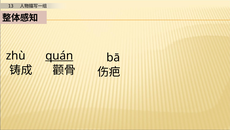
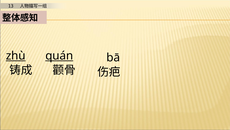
zhù underline: none -> present
